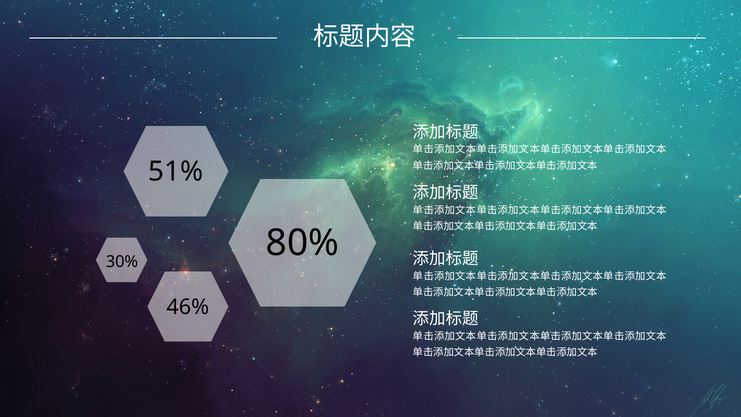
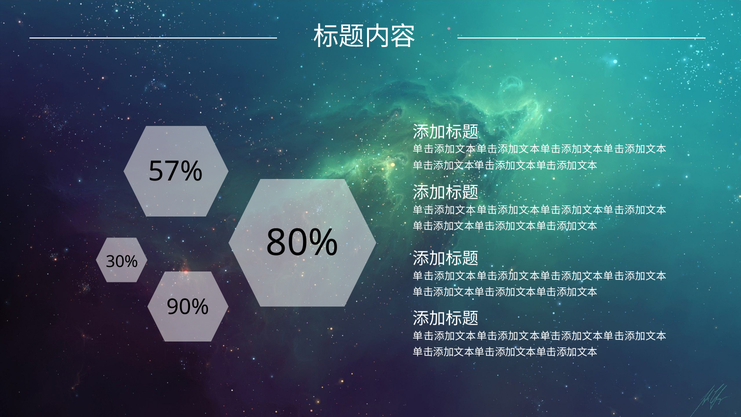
51%: 51% -> 57%
46%: 46% -> 90%
